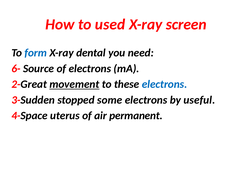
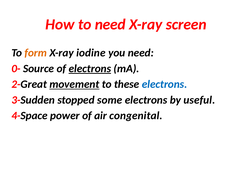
to used: used -> need
form colour: blue -> orange
dental: dental -> iodine
6-: 6- -> 0-
electrons at (90, 69) underline: none -> present
uterus: uterus -> power
permanent: permanent -> congenital
